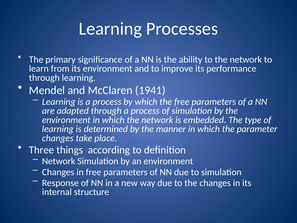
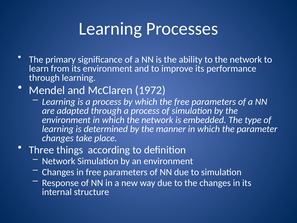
1941: 1941 -> 1972
